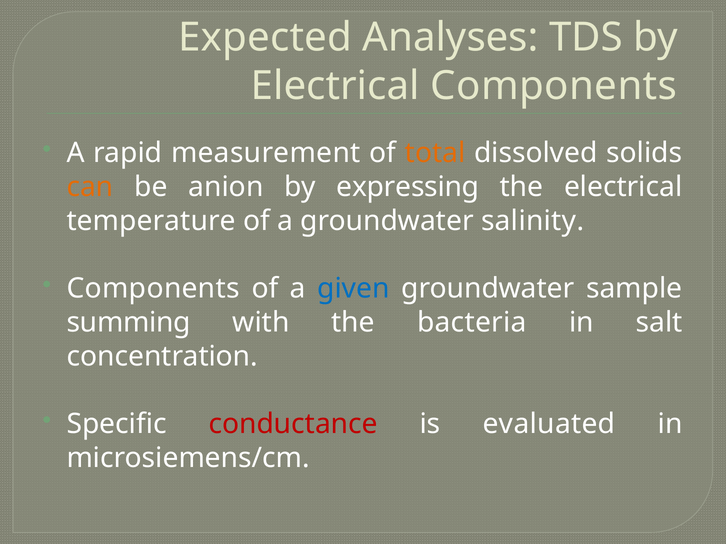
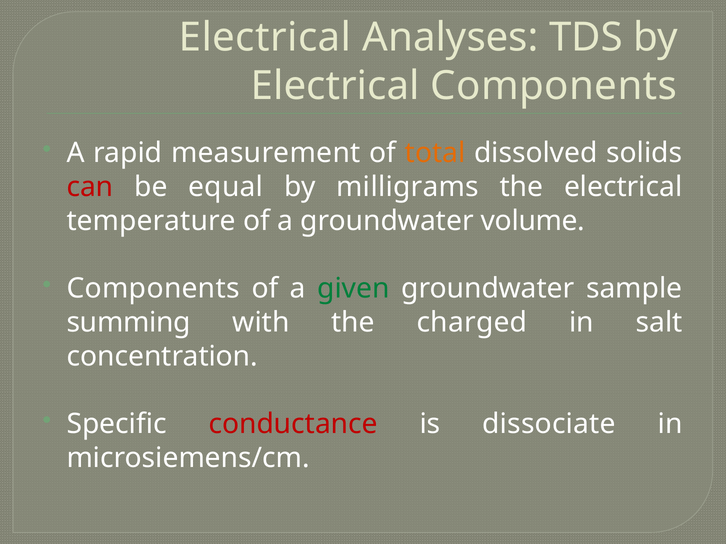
Expected at (265, 38): Expected -> Electrical
can colour: orange -> red
anion: anion -> equal
expressing: expressing -> milligrams
salinity: salinity -> volume
given colour: blue -> green
bacteria: bacteria -> charged
evaluated: evaluated -> dissociate
